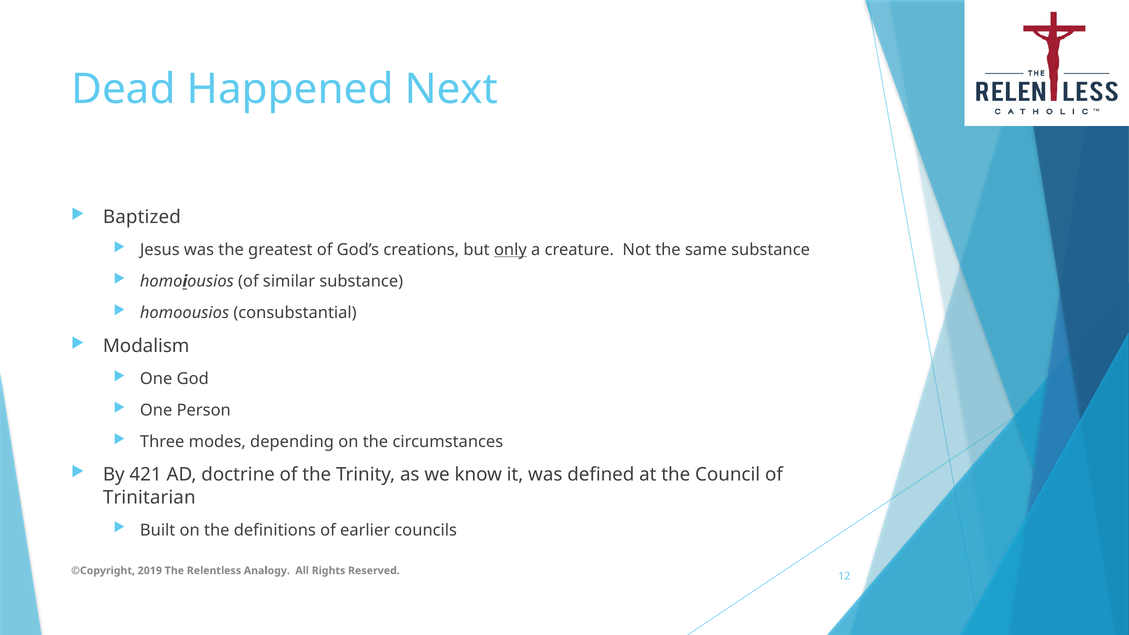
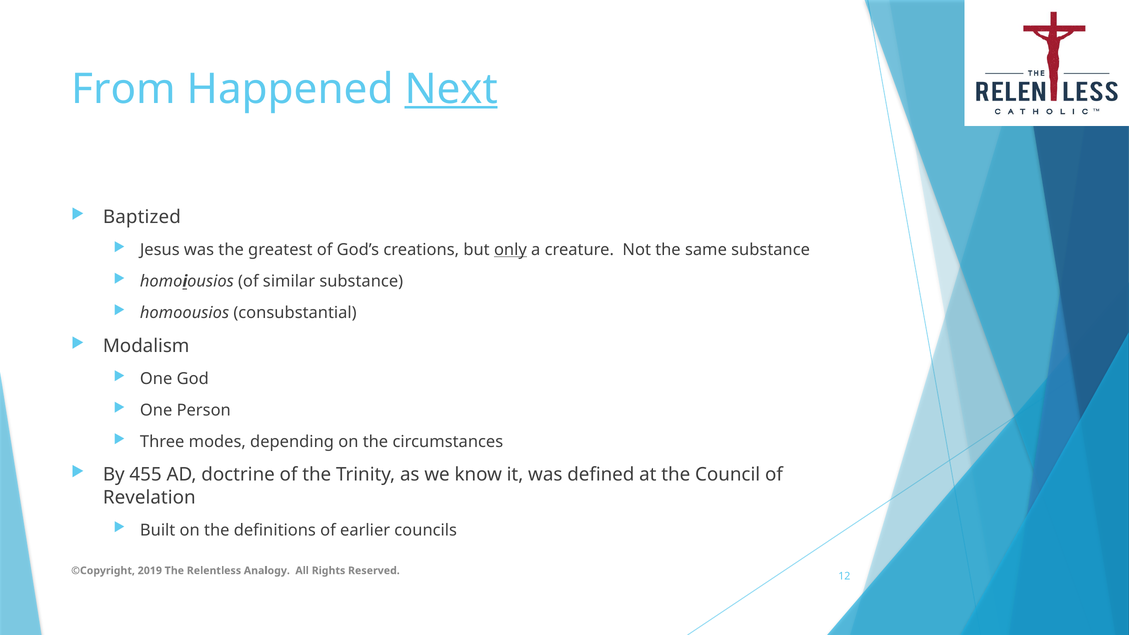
Dead: Dead -> From
Next underline: none -> present
421: 421 -> 455
Trinitarian: Trinitarian -> Revelation
